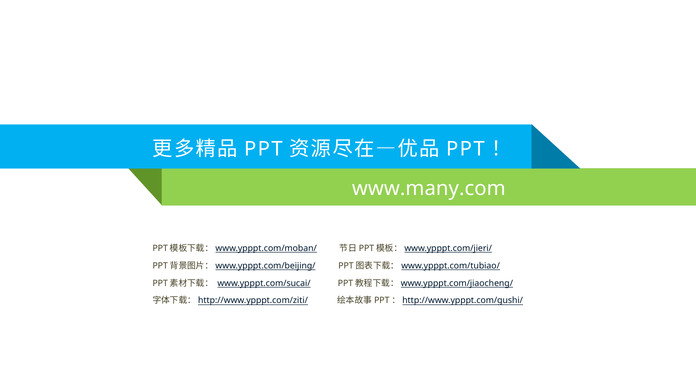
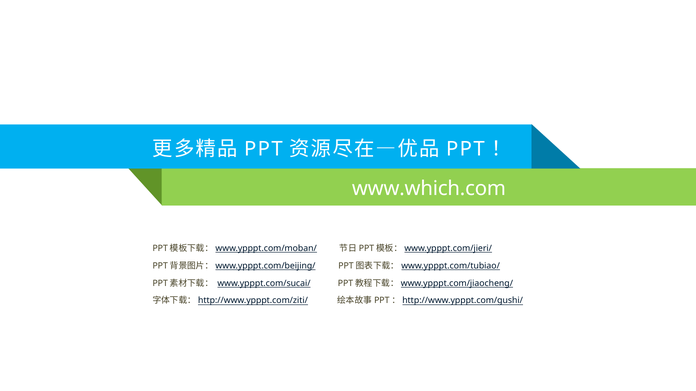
www.many.com: www.many.com -> www.which.com
